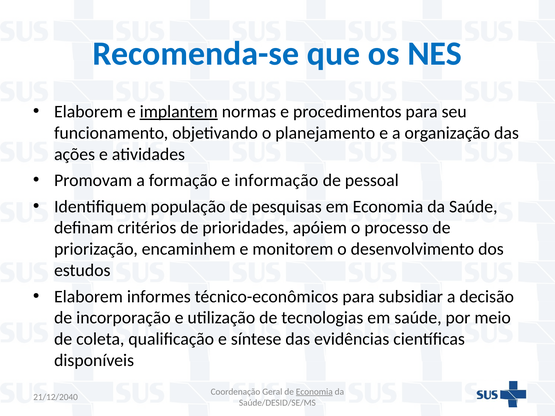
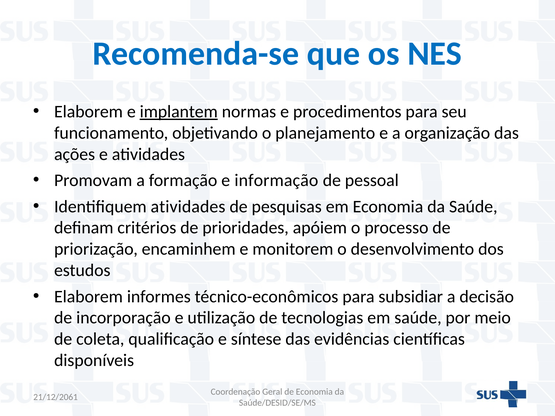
Identifiquem população: população -> atividades
Economia at (314, 392) underline: present -> none
21/12/2040: 21/12/2040 -> 21/12/2061
